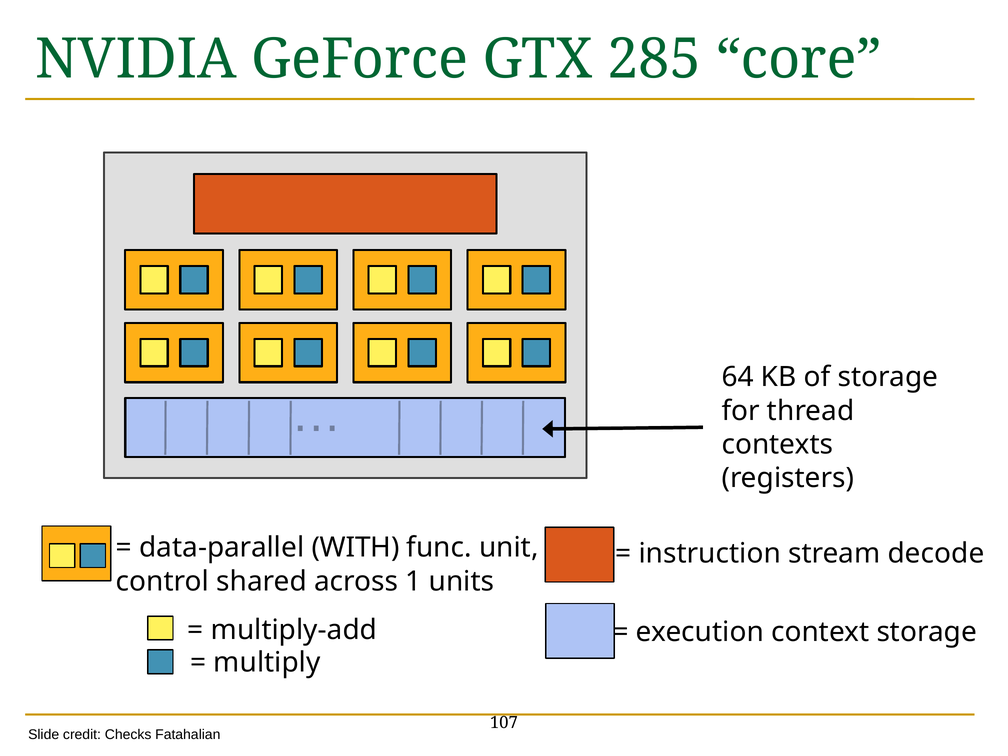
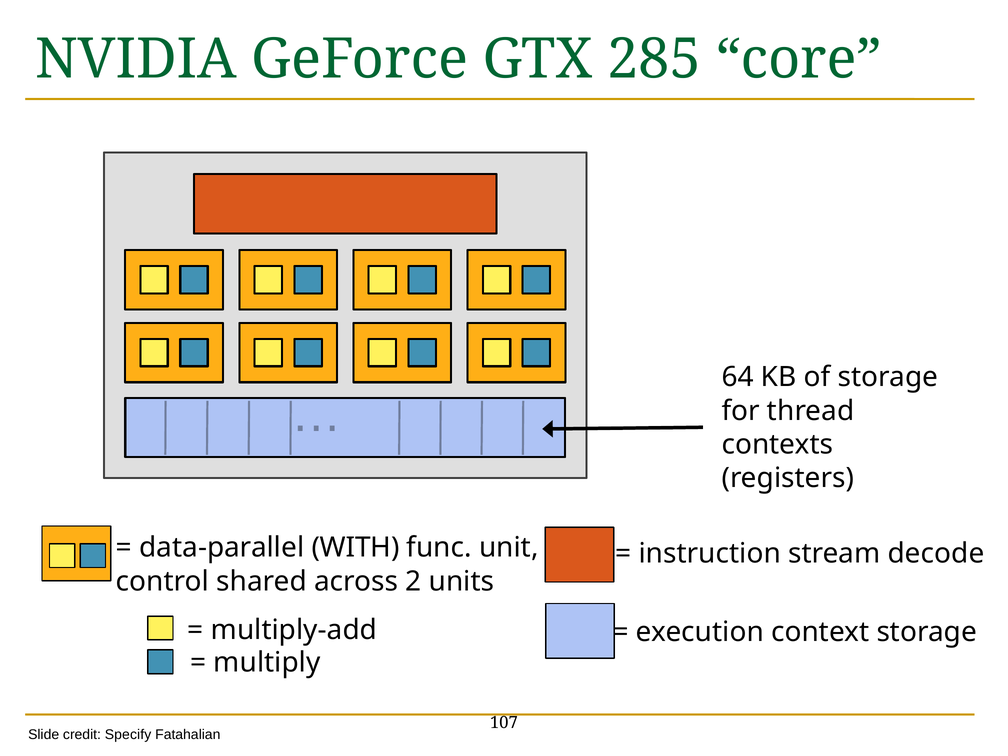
1: 1 -> 2
Checks: Checks -> Specify
